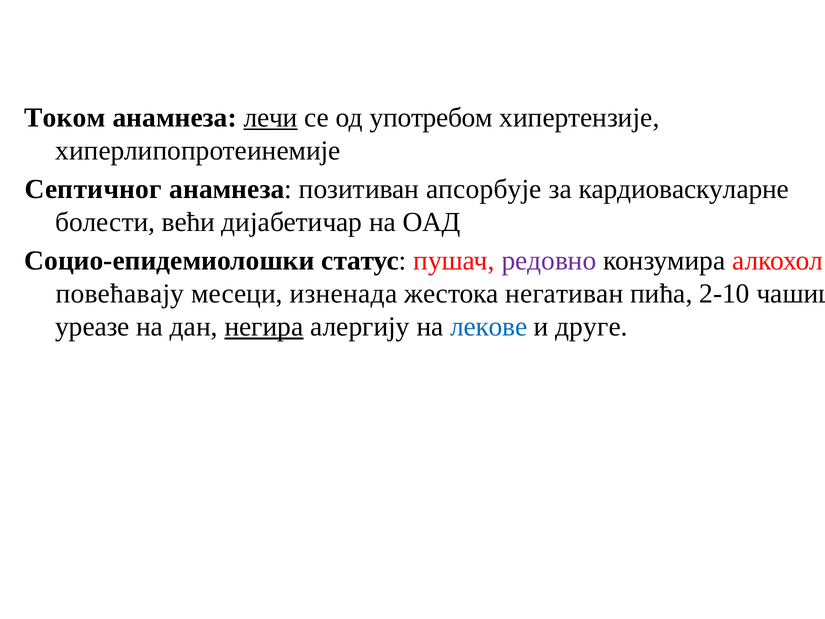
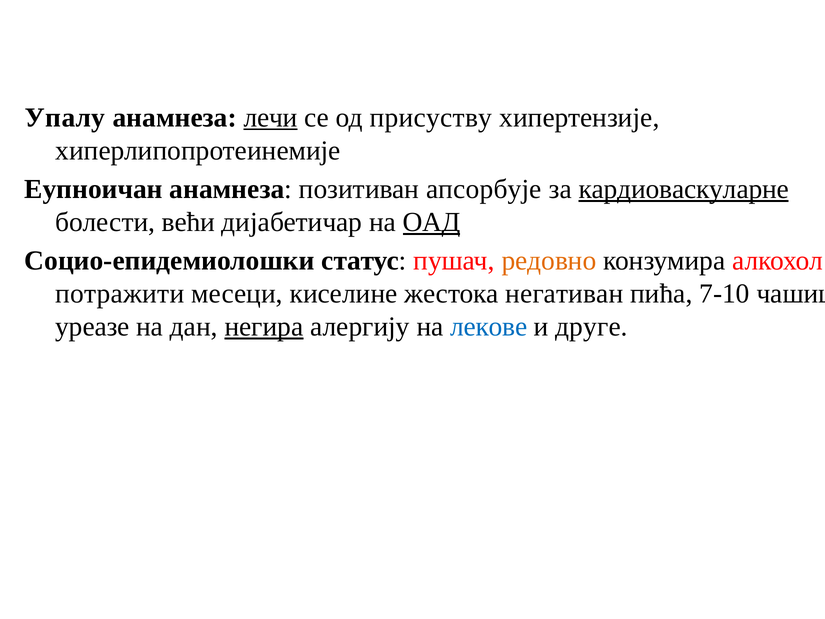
Током: Током -> Упалу
употребом: употребом -> присуству
Септичног: Септичног -> Еупноичан
кардиоваскуларне underline: none -> present
ОАД underline: none -> present
редовно colour: purple -> orange
повећавају: повећавају -> потражити
изненада: изненада -> киселине
2-10: 2-10 -> 7-10
